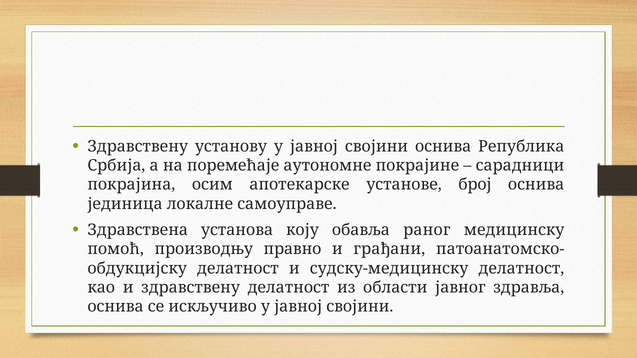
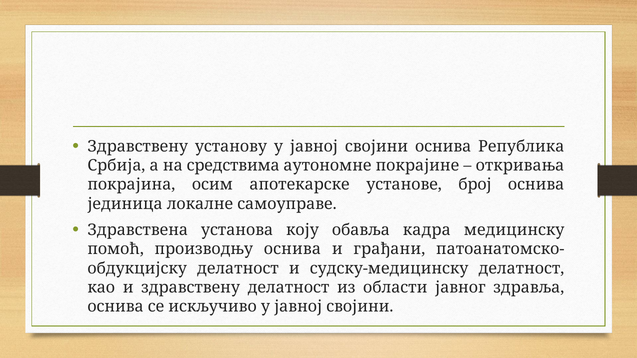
поремећаје: поремећаје -> средствима
сарадници: сарадници -> откривања
раног: раног -> кадра
производњу правно: правно -> оснива
